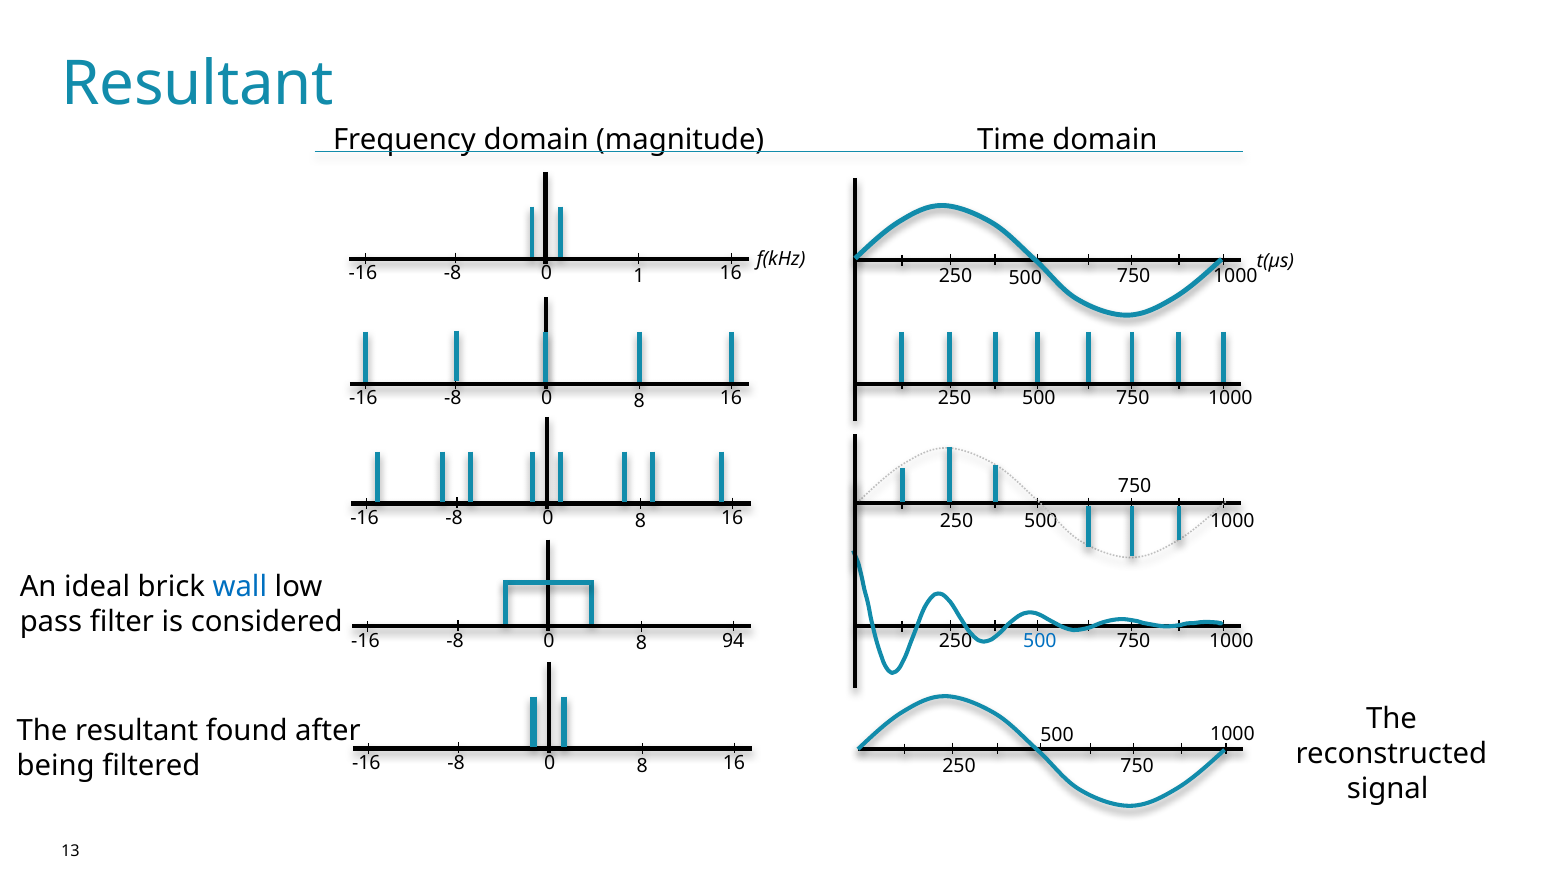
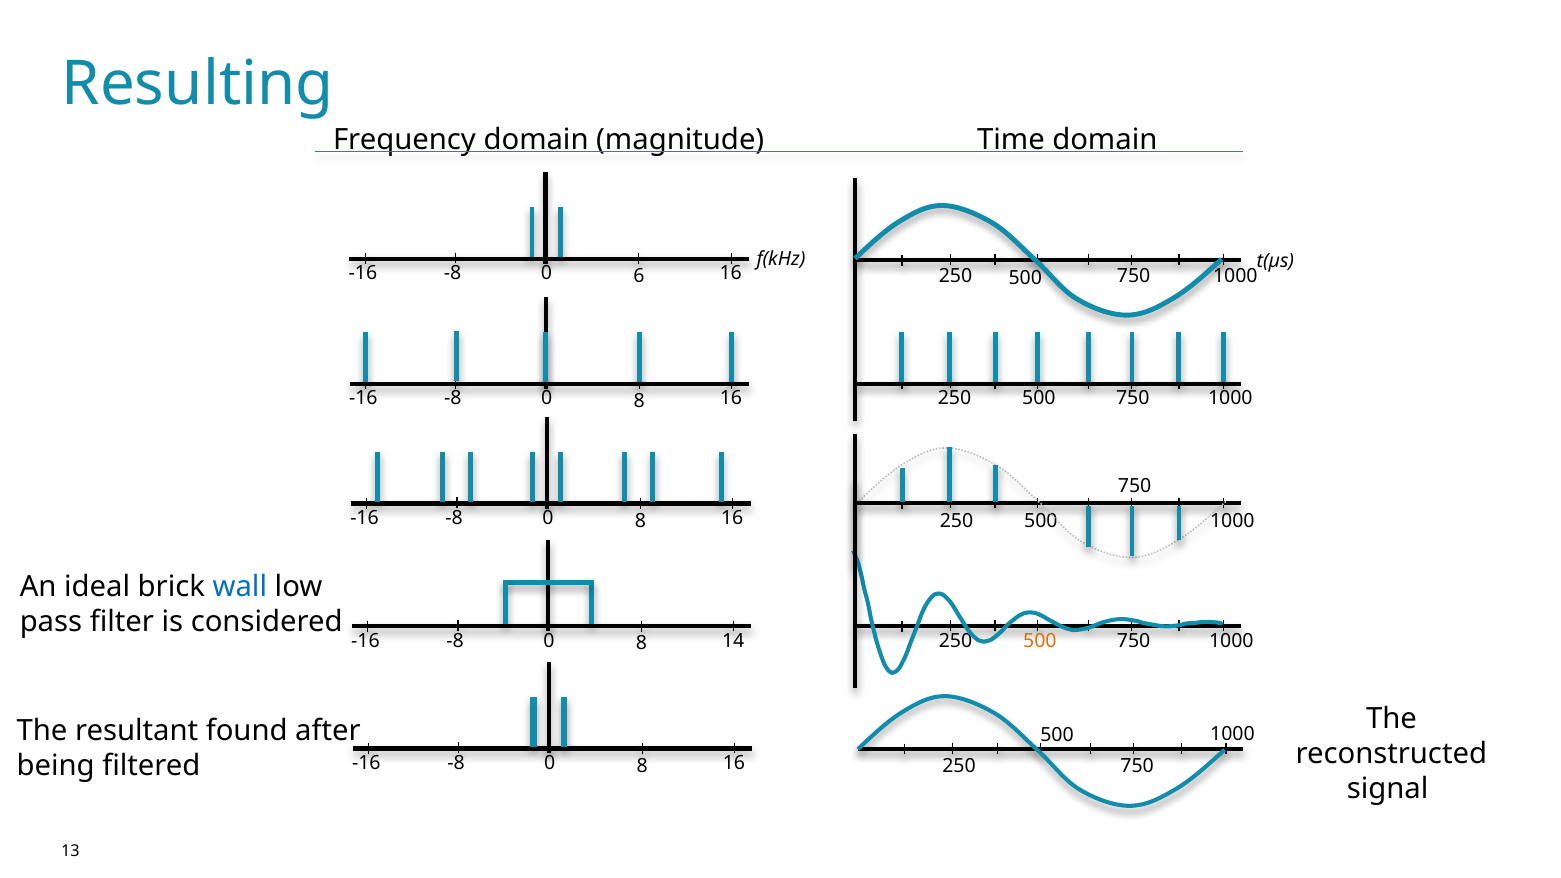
Resultant at (198, 84): Resultant -> Resulting
1: 1 -> 6
94: 94 -> 14
500 at (1040, 641) colour: blue -> orange
